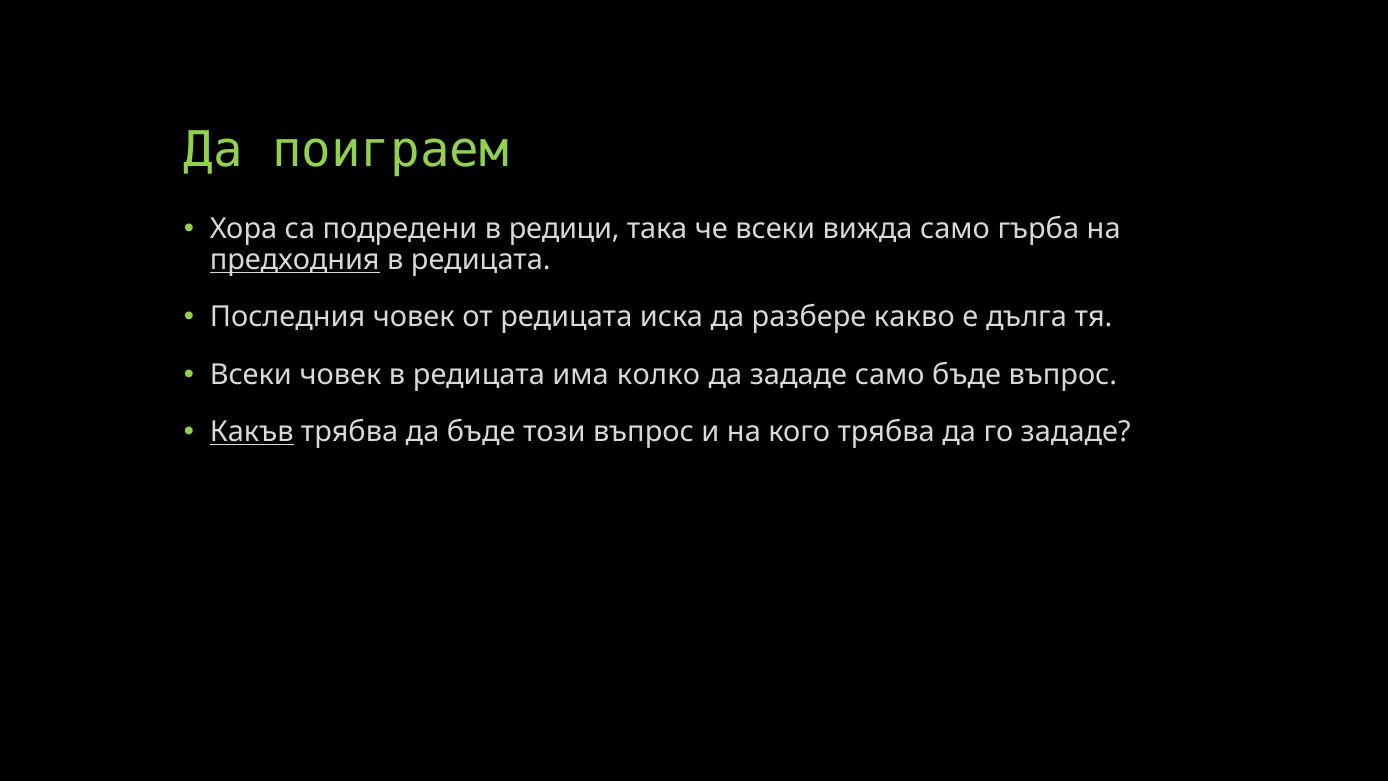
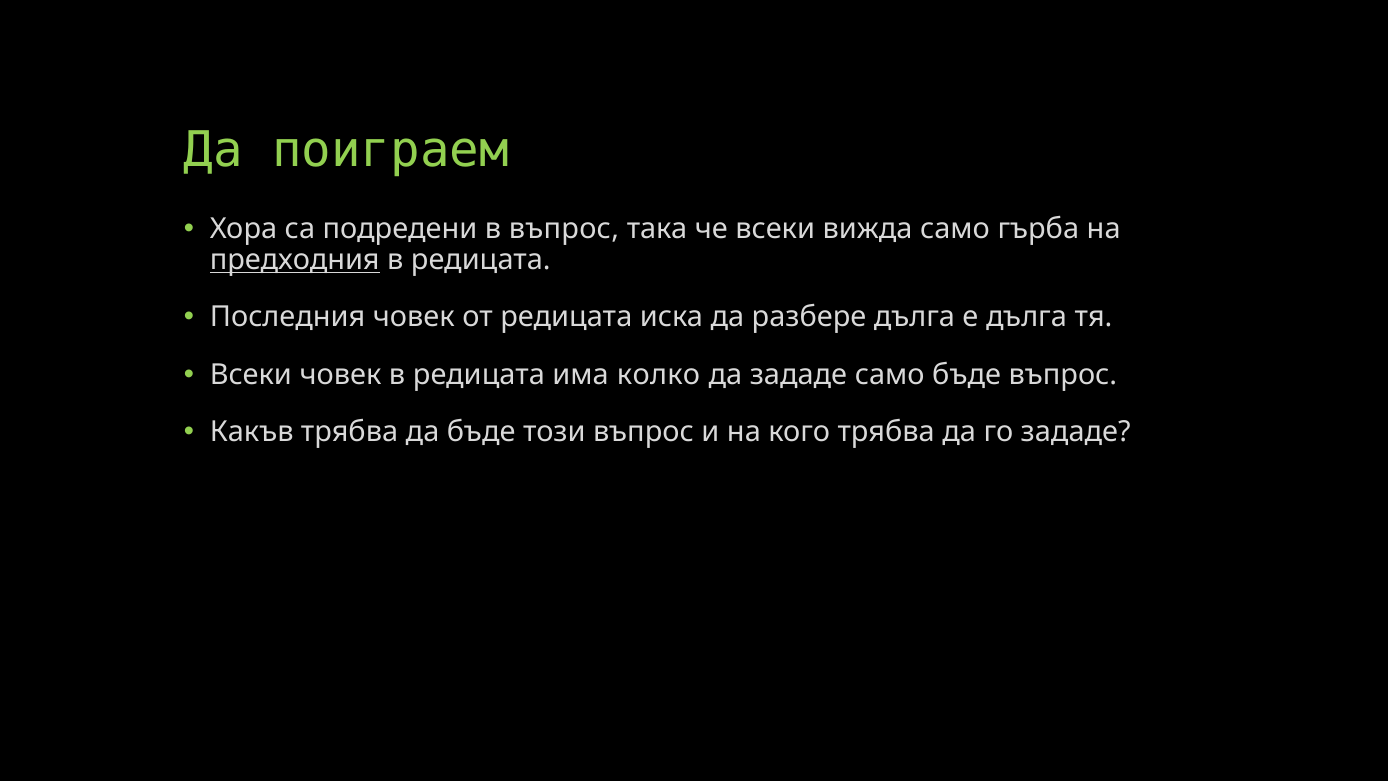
в редици: редици -> въпрос
разбере какво: какво -> дълга
Какъв underline: present -> none
